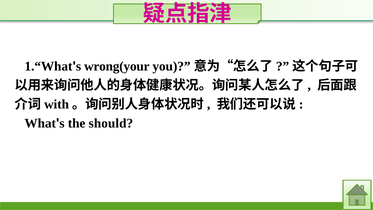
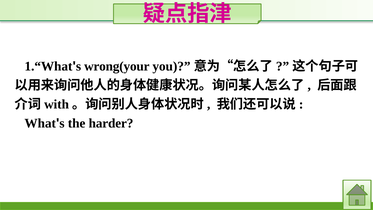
should: should -> harder
